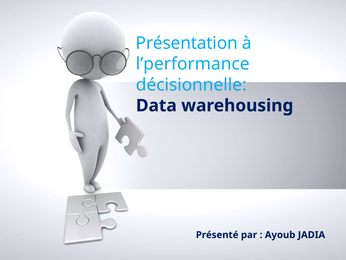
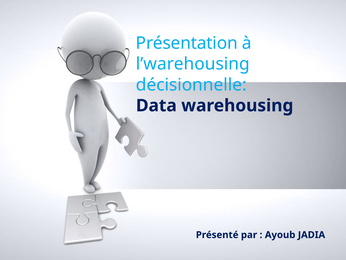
l’performance: l’performance -> l’warehousing
